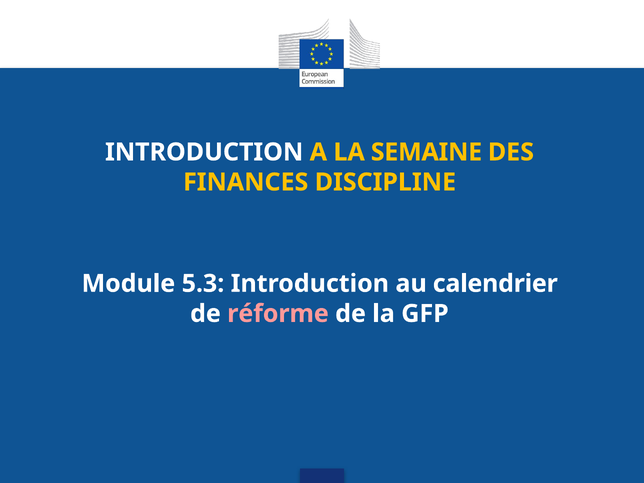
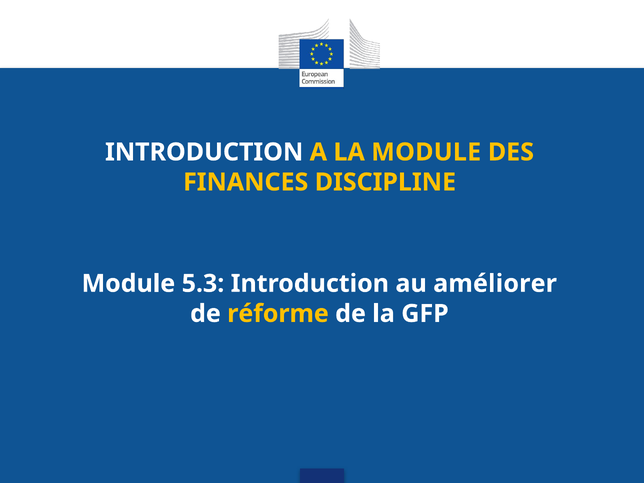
LA SEMAINE: SEMAINE -> MODULE
calendrier: calendrier -> améliorer
réforme colour: pink -> yellow
